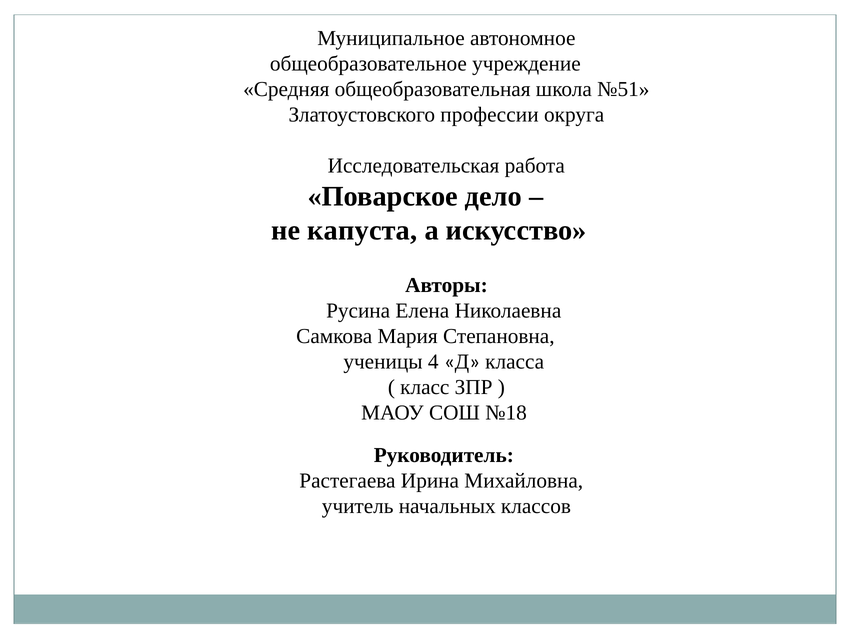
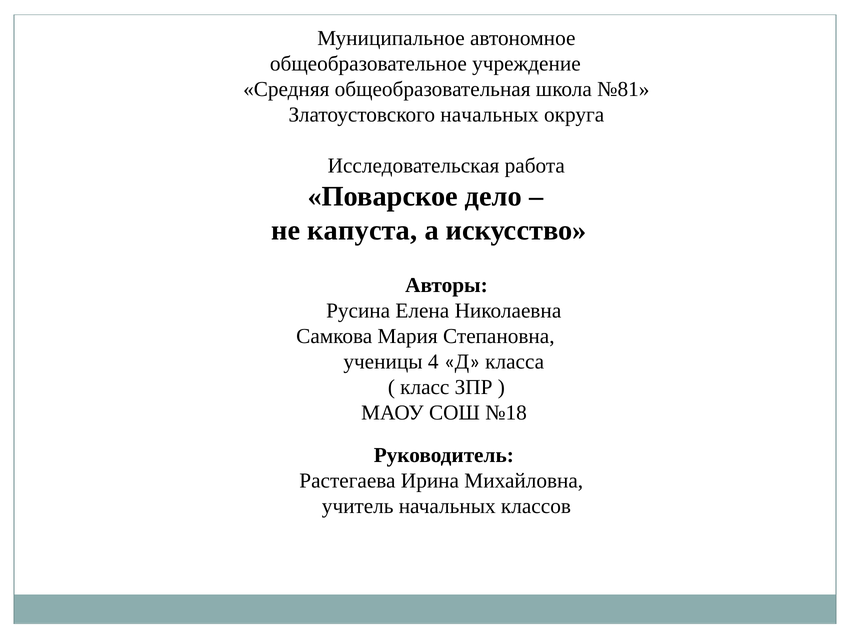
№51: №51 -> №81
Златоустовского профессии: профессии -> начальных
